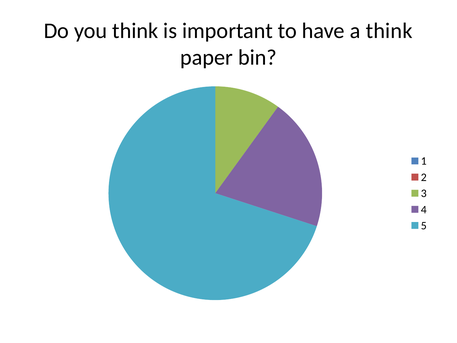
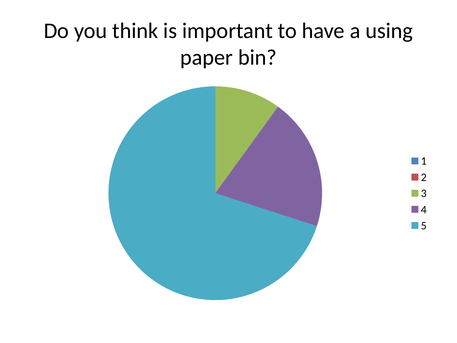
a think: think -> using
